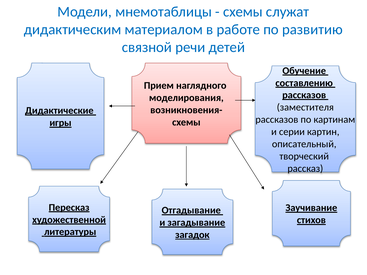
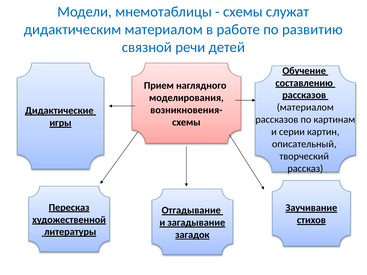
заместителя at (305, 107): заместителя -> материалом
